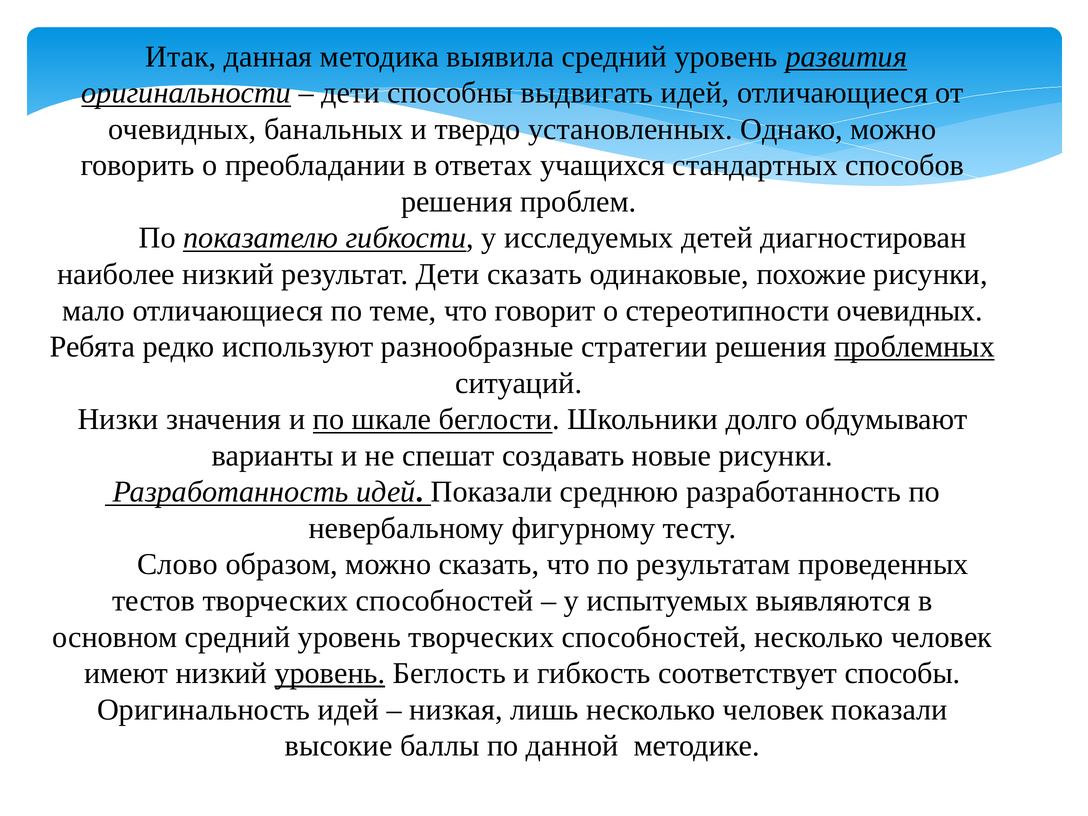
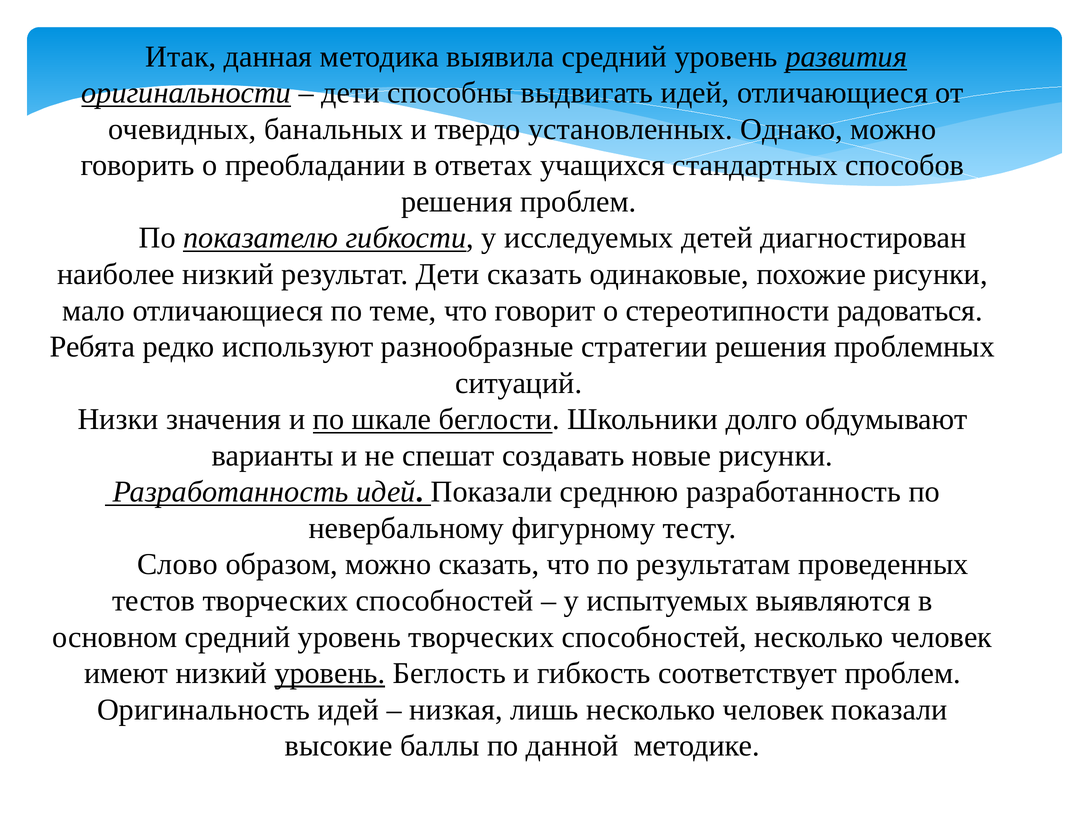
стереотипности очевидных: очевидных -> радоваться
проблемных underline: present -> none
соответствует способы: способы -> проблем
